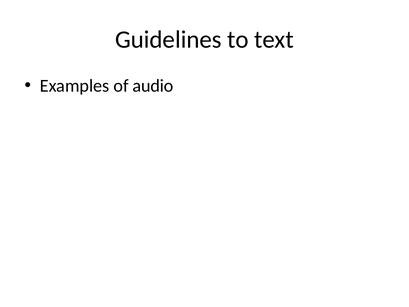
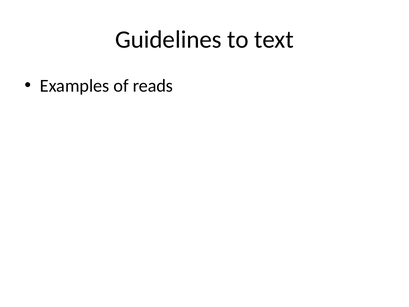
audio: audio -> reads
